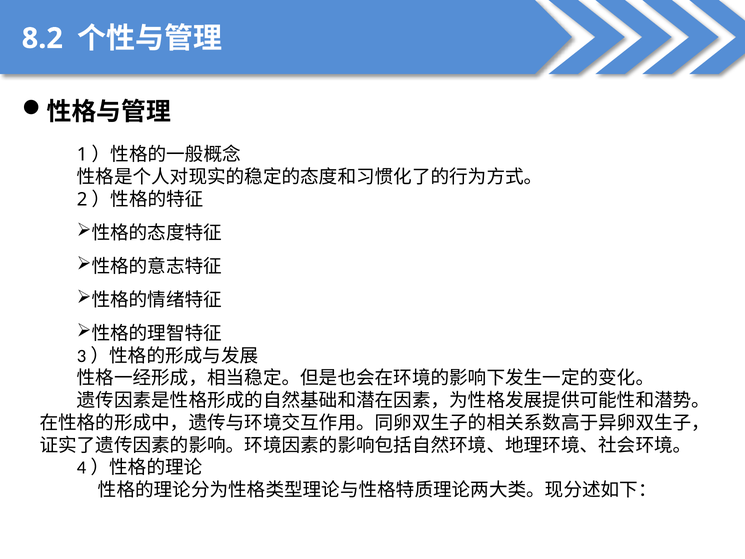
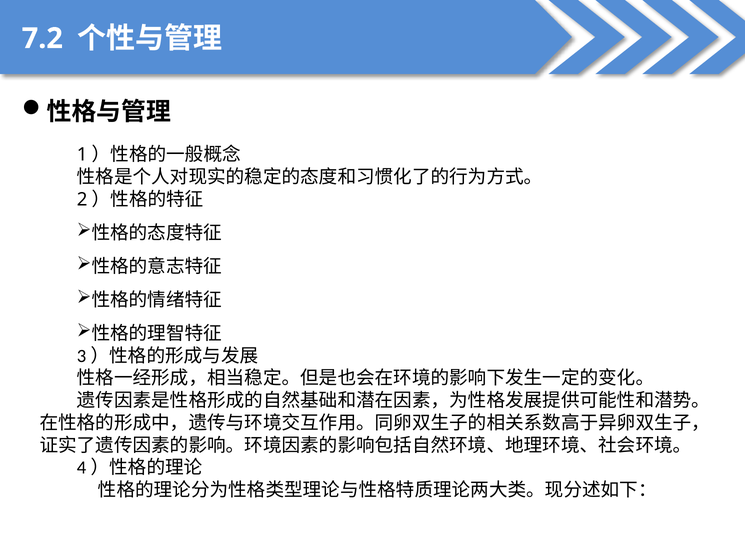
8.2: 8.2 -> 7.2
